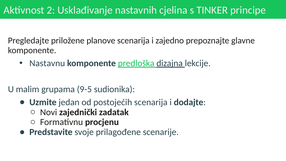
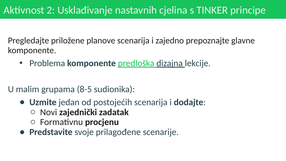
Nastavnu: Nastavnu -> Problema
9-5: 9-5 -> 8-5
